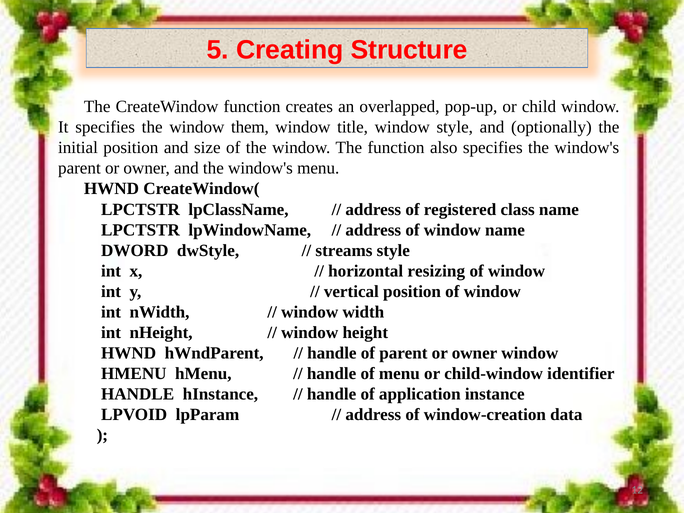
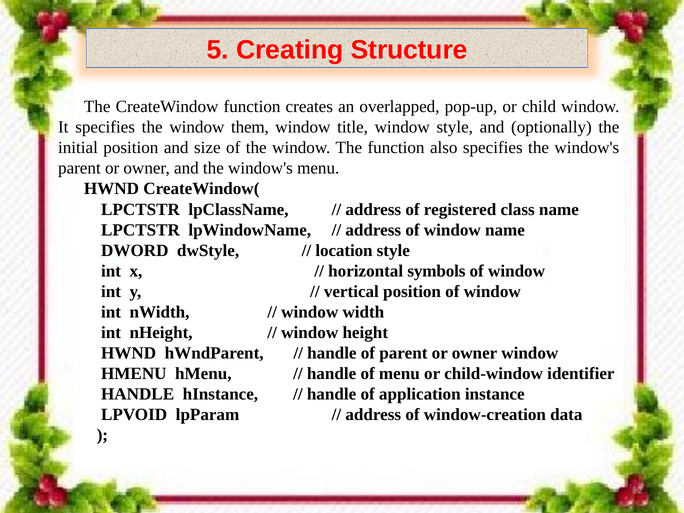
streams: streams -> location
resizing: resizing -> symbols
